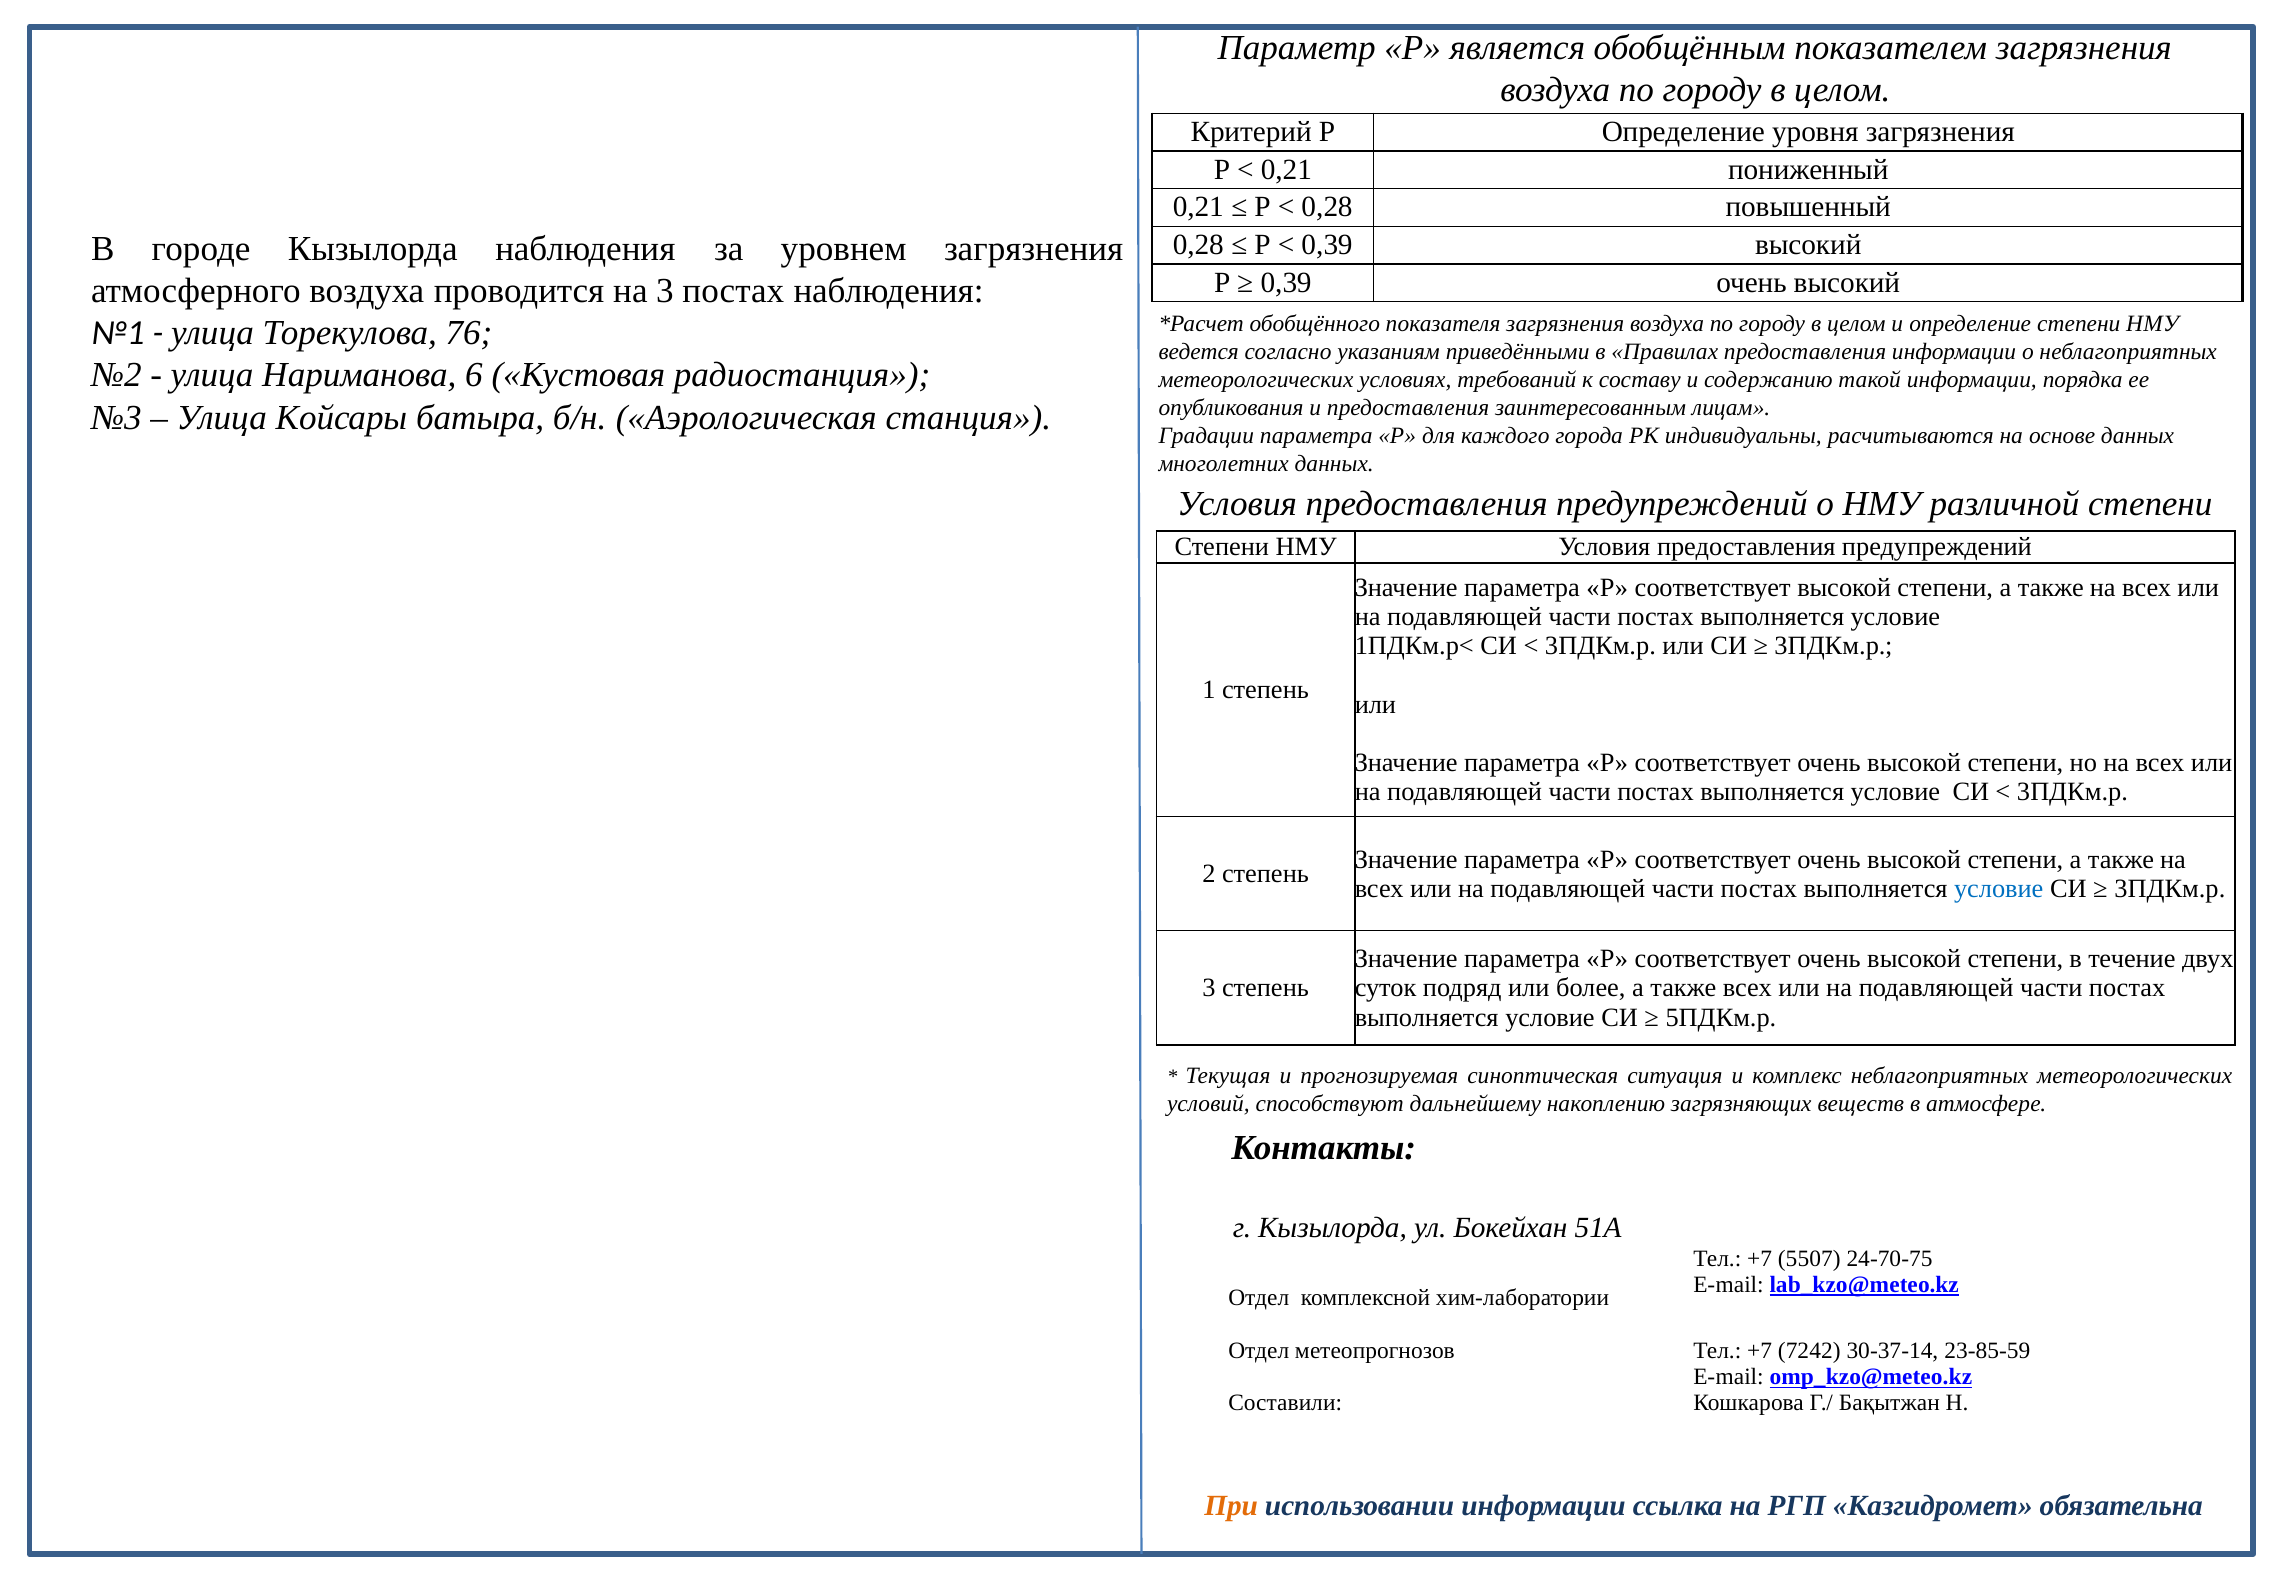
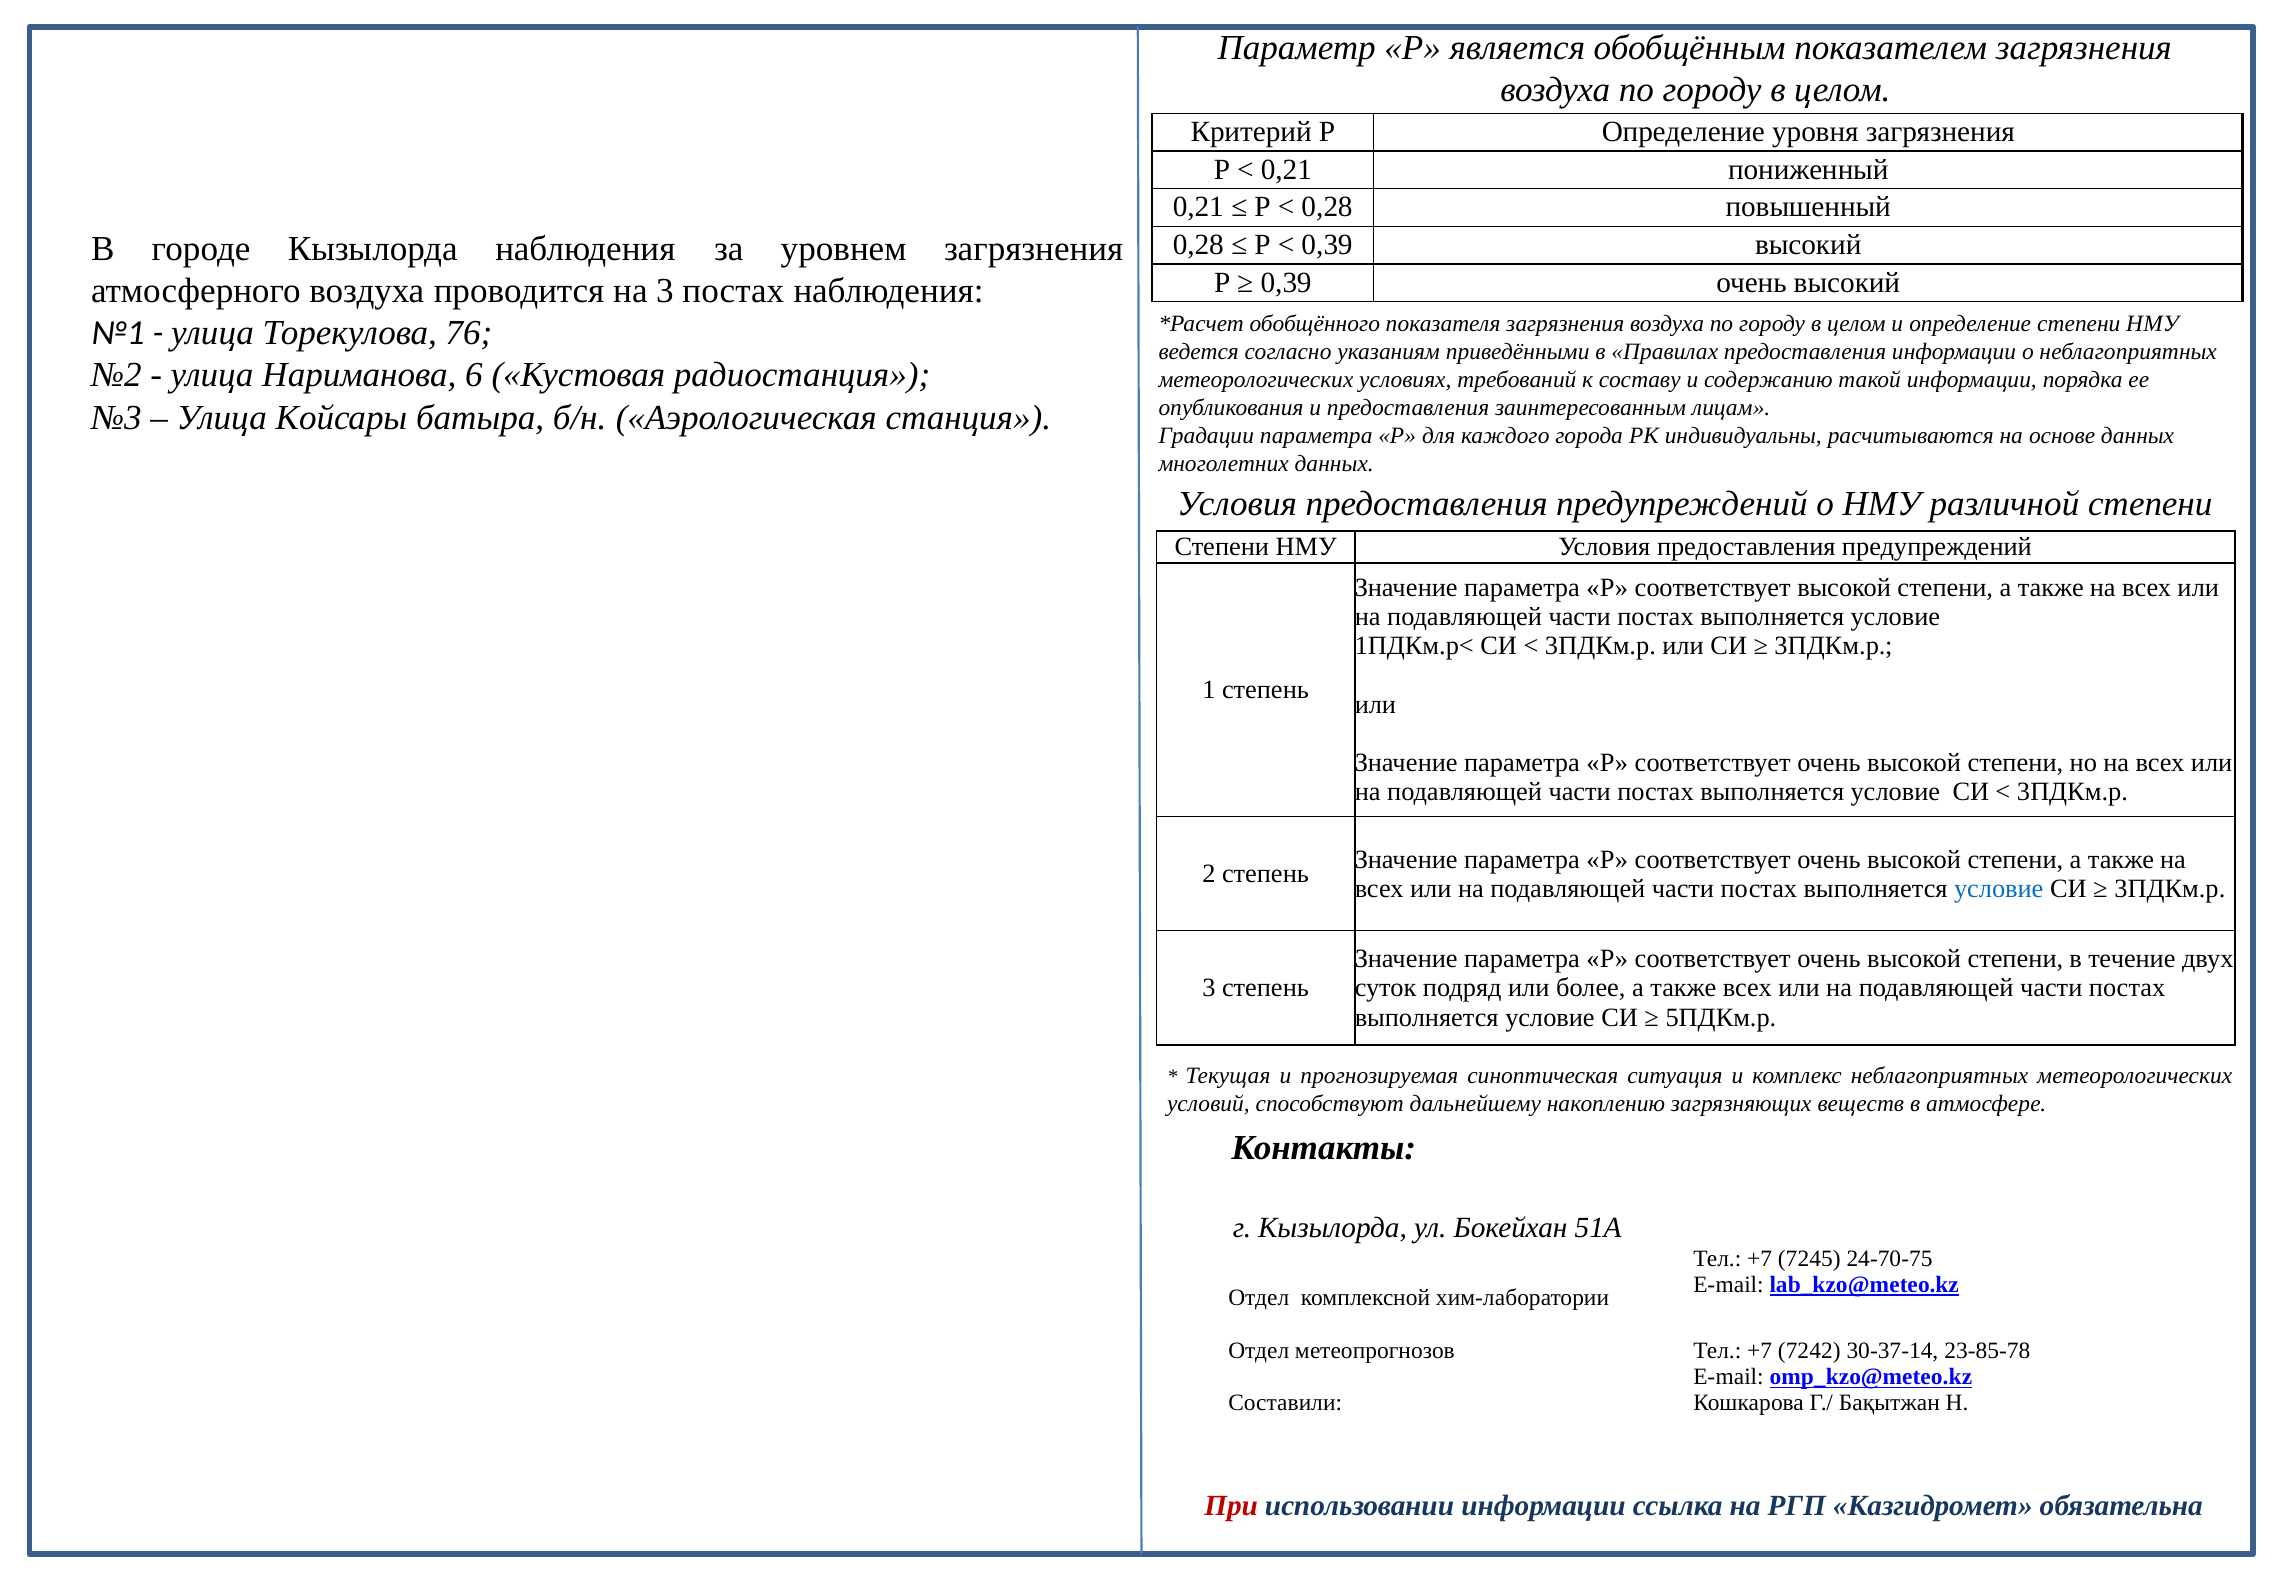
5507: 5507 -> 7245
23-85-59: 23-85-59 -> 23-85-78
При colour: orange -> red
